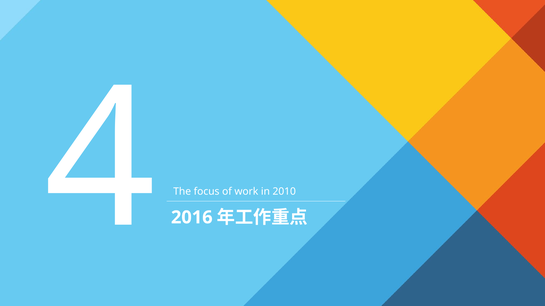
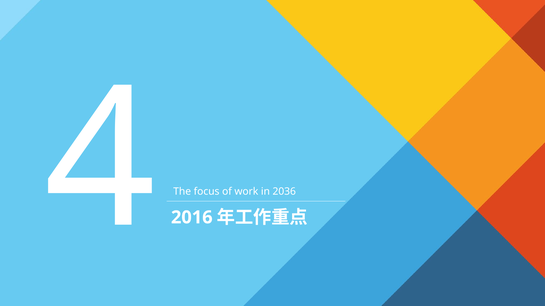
2010: 2010 -> 2036
